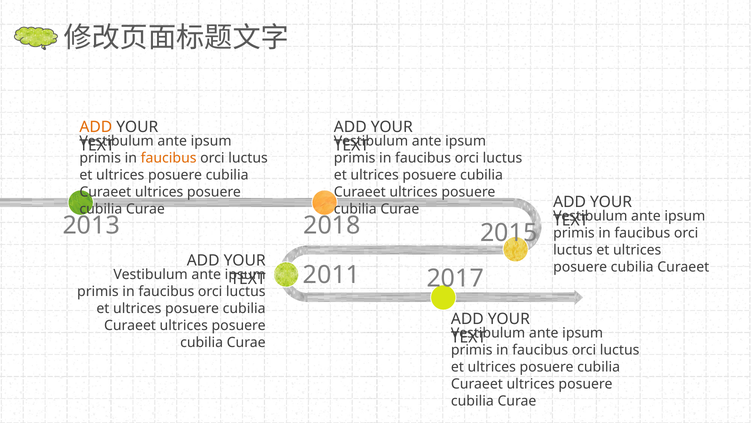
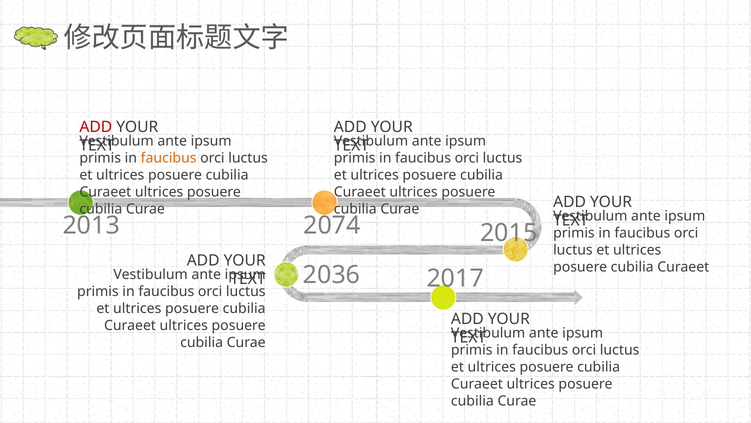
ADD at (96, 127) colour: orange -> red
2018: 2018 -> 2074
2011: 2011 -> 2036
